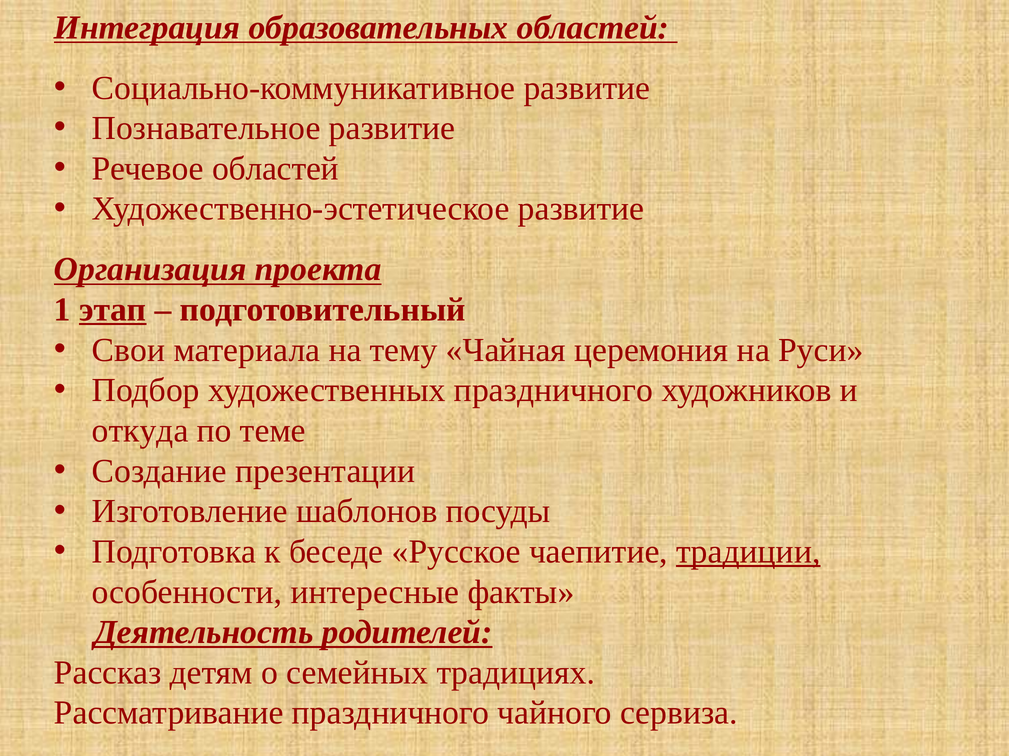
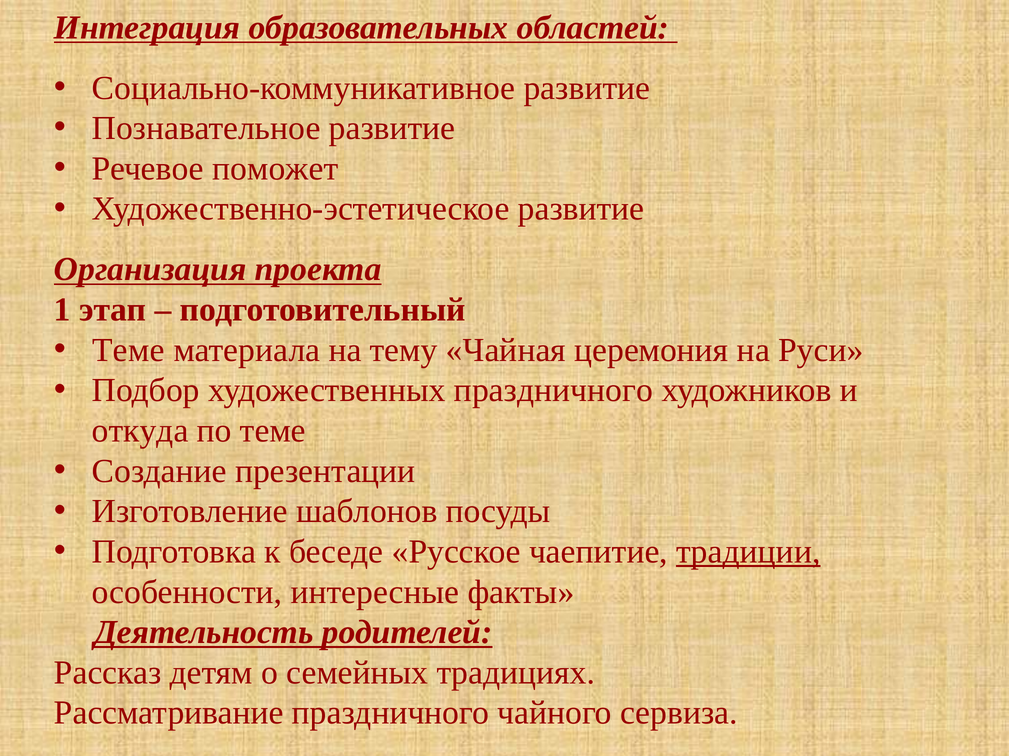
Речевое областей: областей -> поможет
этап underline: present -> none
Свои at (129, 350): Свои -> Теме
